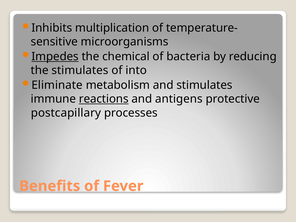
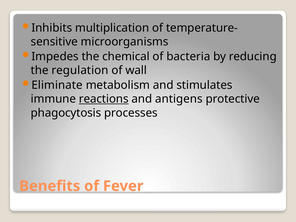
Impedes underline: present -> none
the stimulates: stimulates -> regulation
into: into -> wall
postcapillary: postcapillary -> phagocytosis
